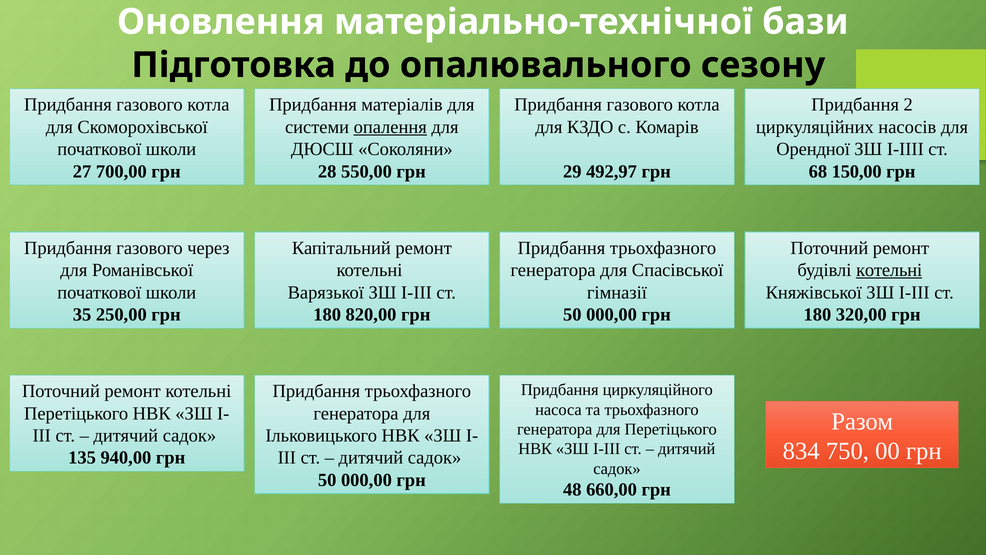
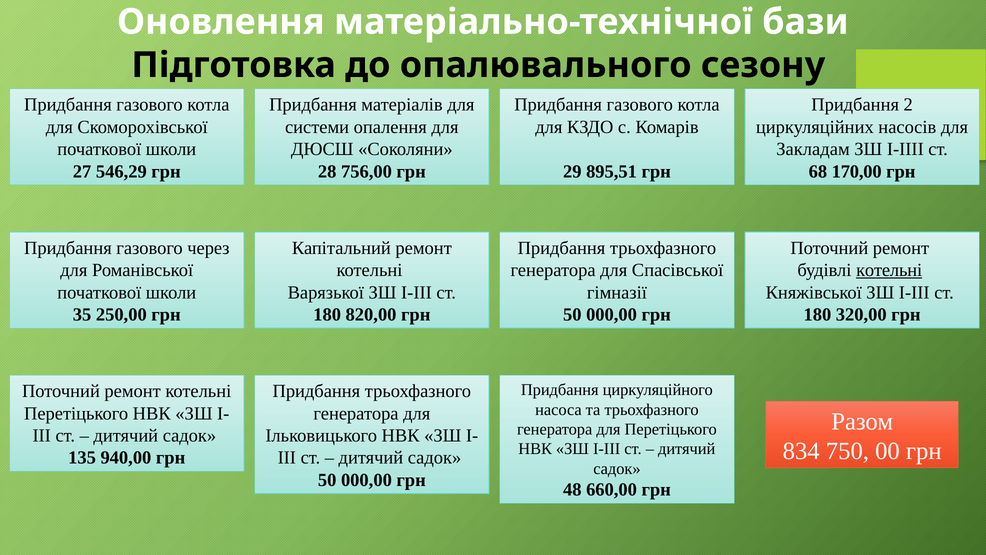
опалення underline: present -> none
Орендної: Орендної -> Закладам
700,00: 700,00 -> 546,29
550,00: 550,00 -> 756,00
492,97: 492,97 -> 895,51
150,00: 150,00 -> 170,00
